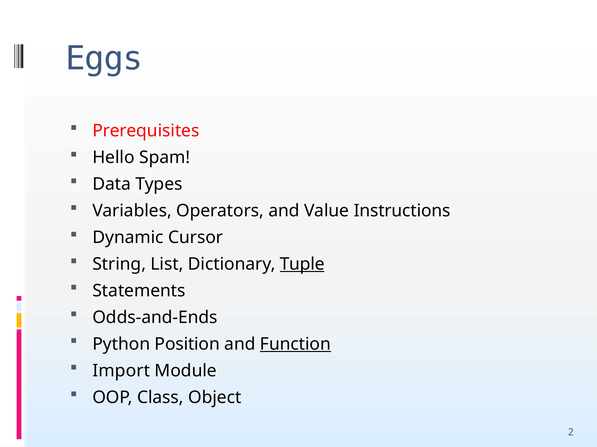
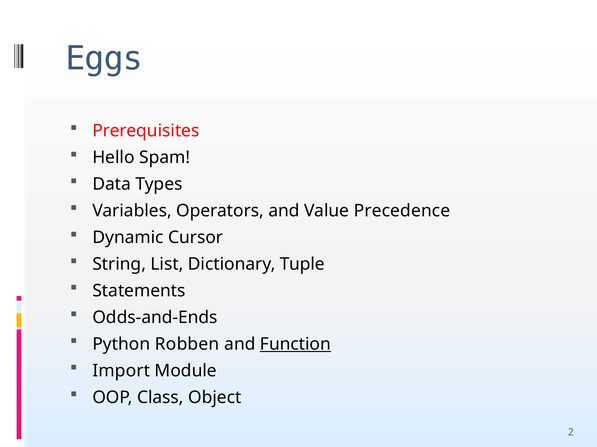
Instructions: Instructions -> Precedence
Tuple underline: present -> none
Position: Position -> Robben
